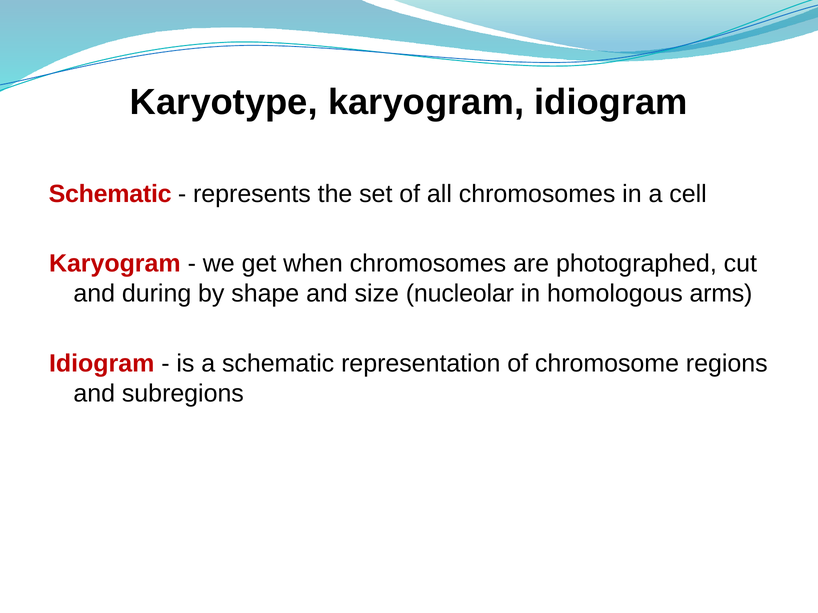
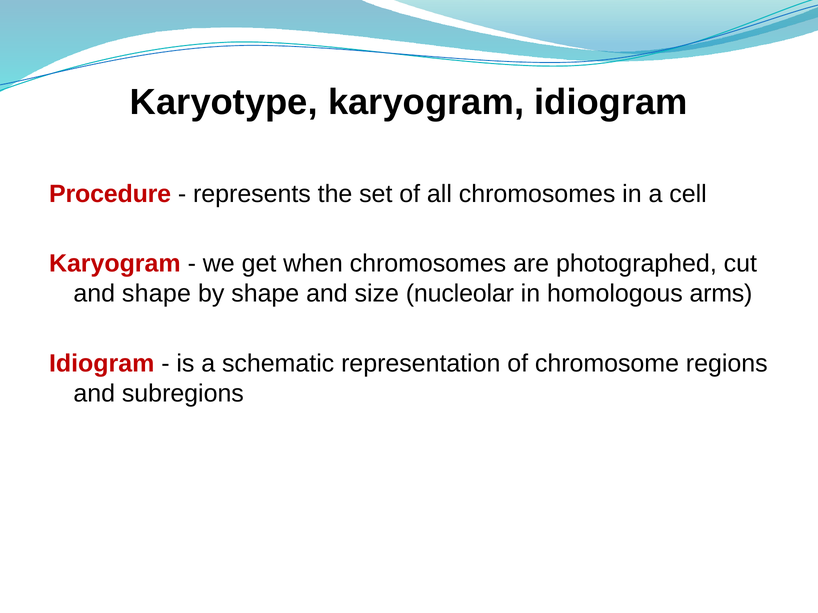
Schematic at (110, 194): Schematic -> Procedure
and during: during -> shape
